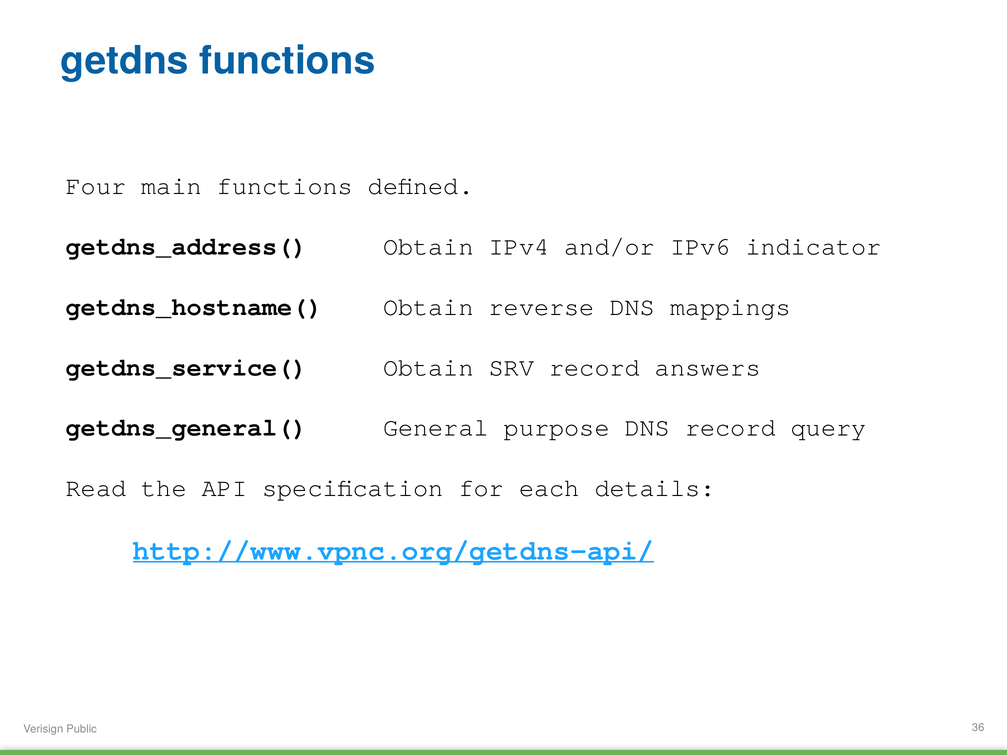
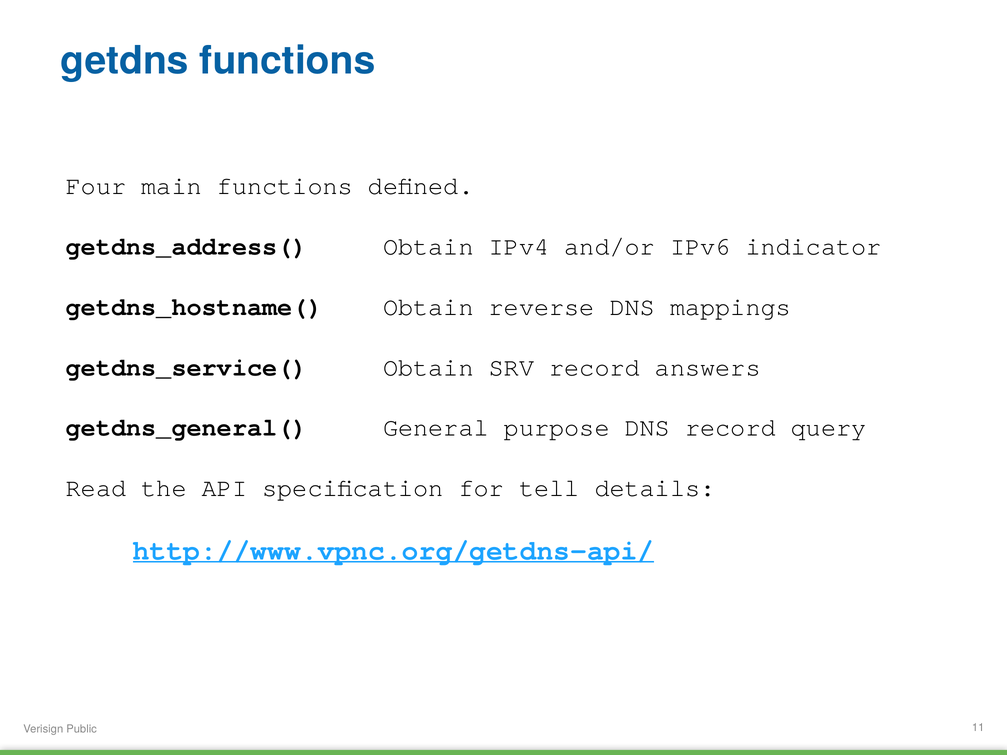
each: each -> tell
36: 36 -> 11
